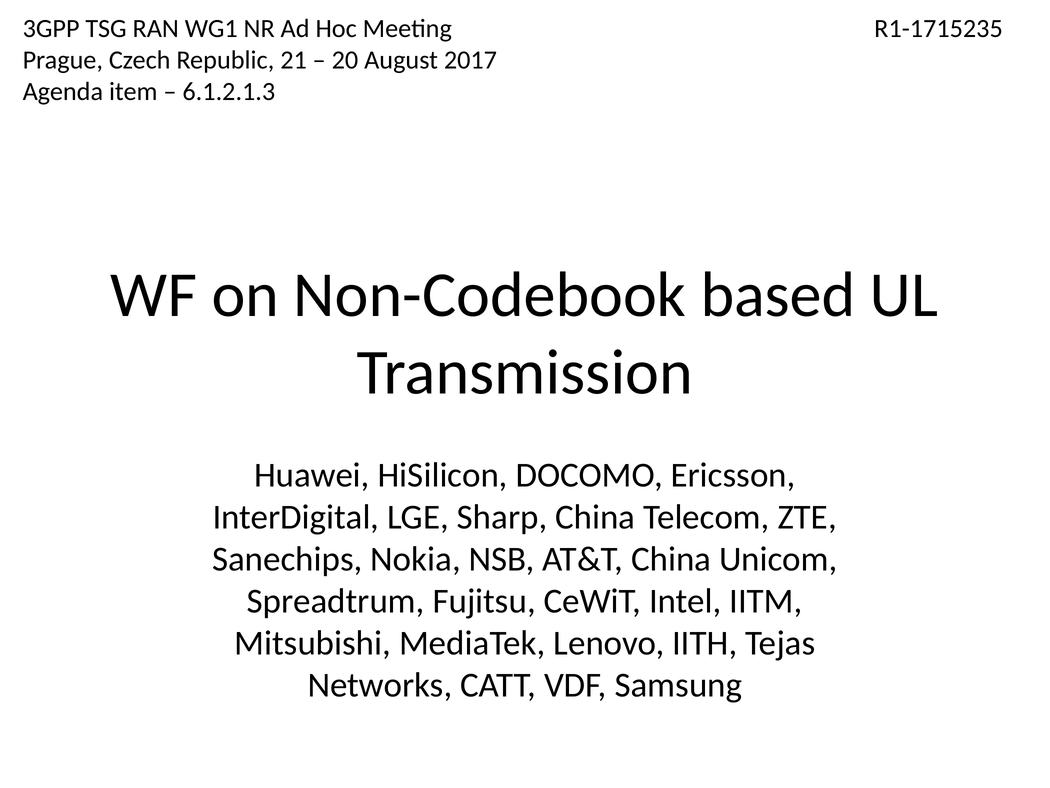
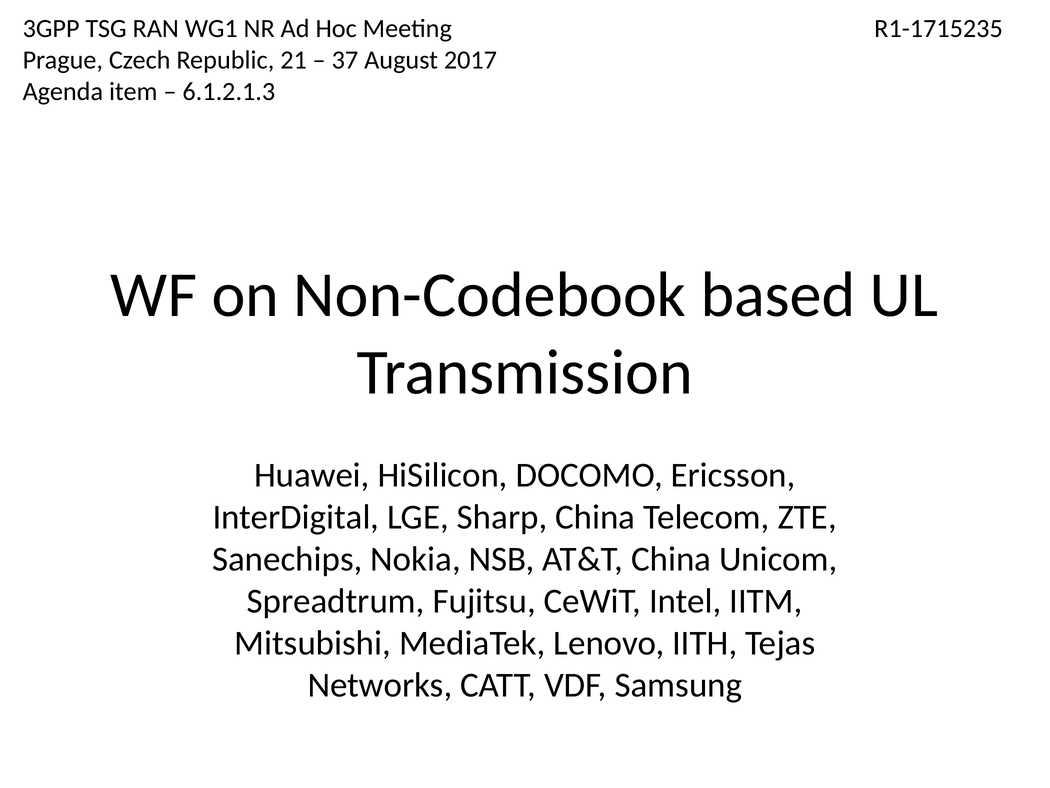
20: 20 -> 37
